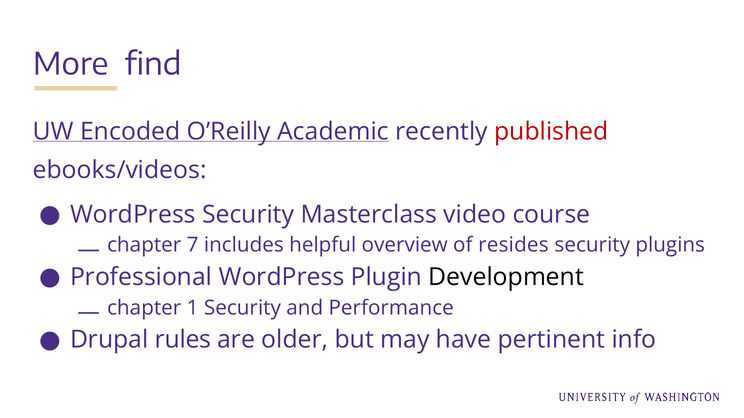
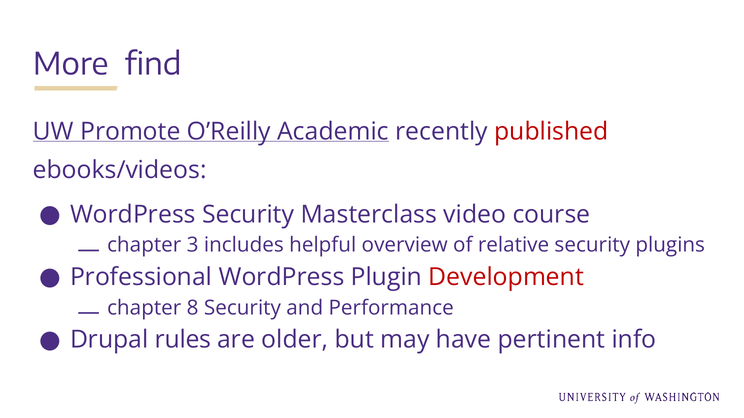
Encoded: Encoded -> Promote
7: 7 -> 3
resides: resides -> relative
Development colour: black -> red
1: 1 -> 8
